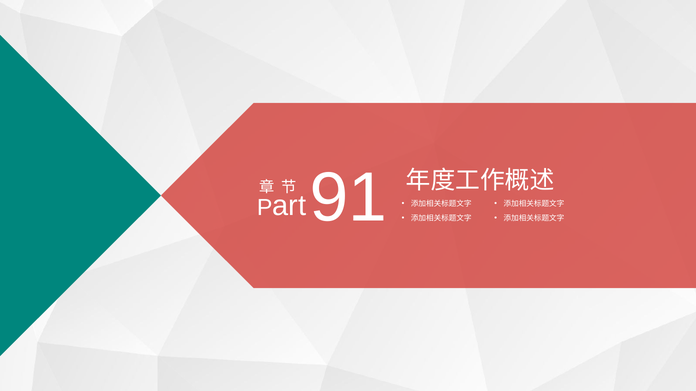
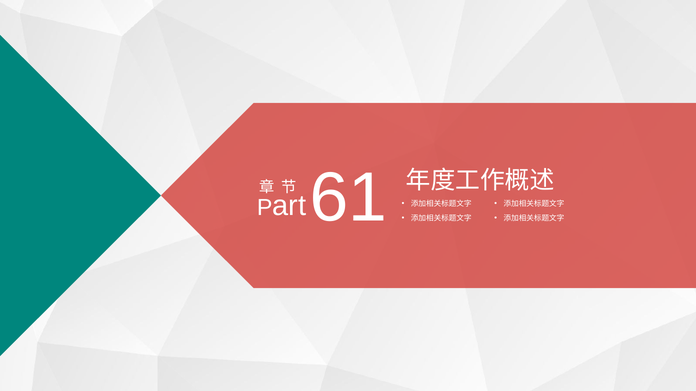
91: 91 -> 61
